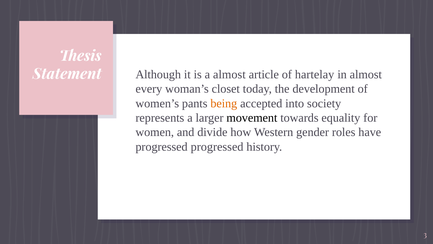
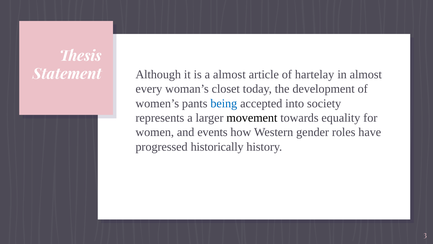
being colour: orange -> blue
divide: divide -> events
progressed progressed: progressed -> historically
